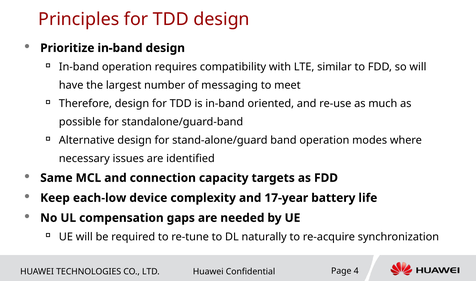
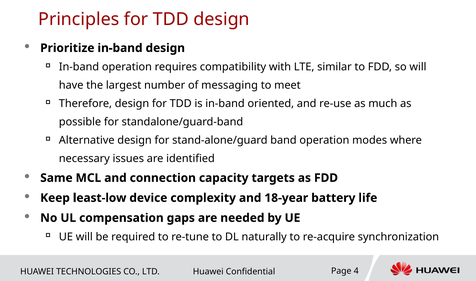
each-low: each-low -> least-low
17-year: 17-year -> 18-year
